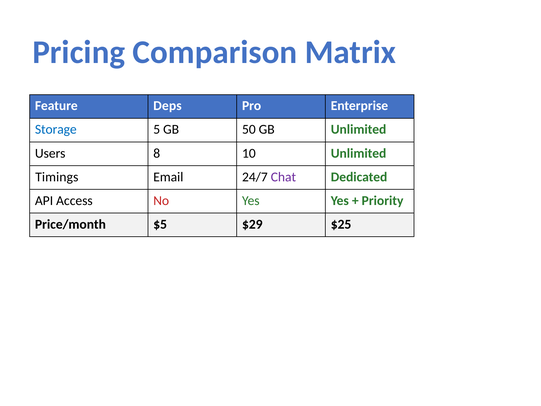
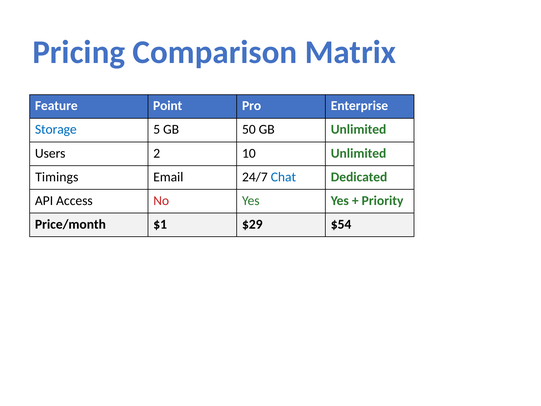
Deps: Deps -> Point
8: 8 -> 2
Chat colour: purple -> blue
$5: $5 -> $1
$25: $25 -> $54
